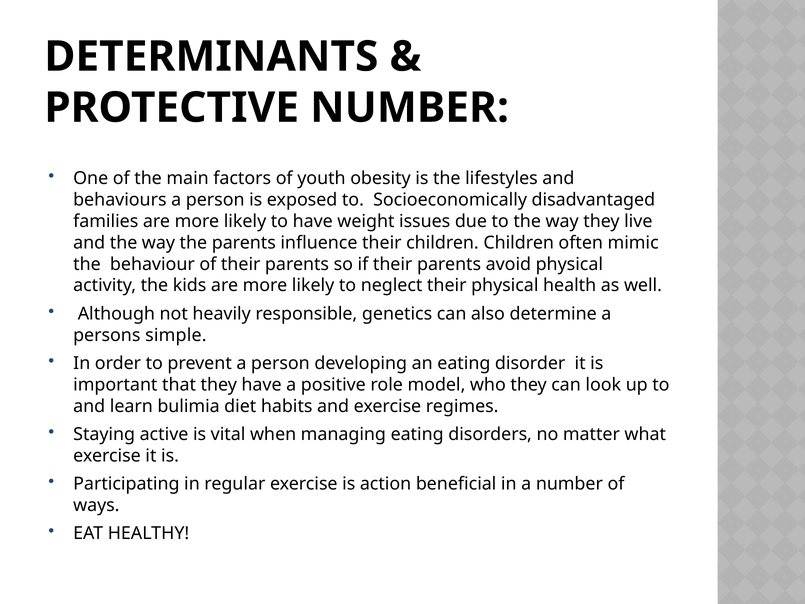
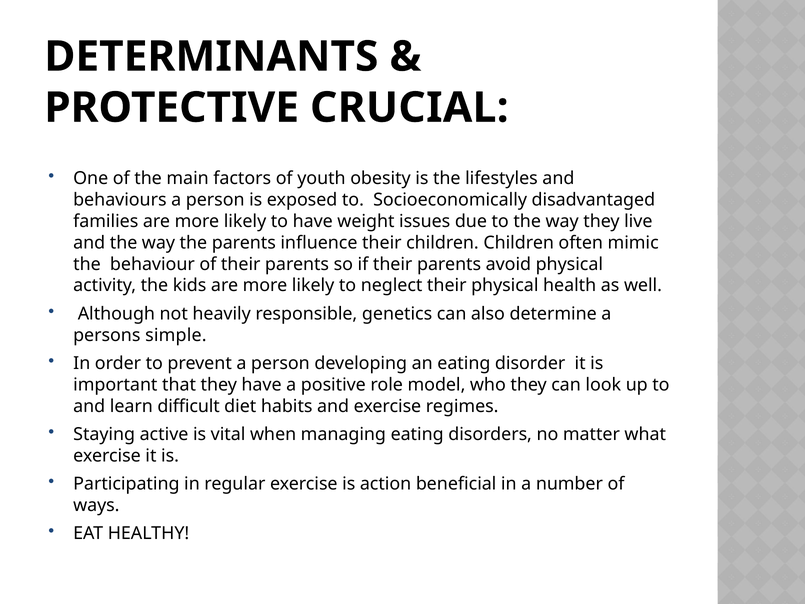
PROTECTIVE NUMBER: NUMBER -> CRUCIAL
bulimia: bulimia -> difficult
